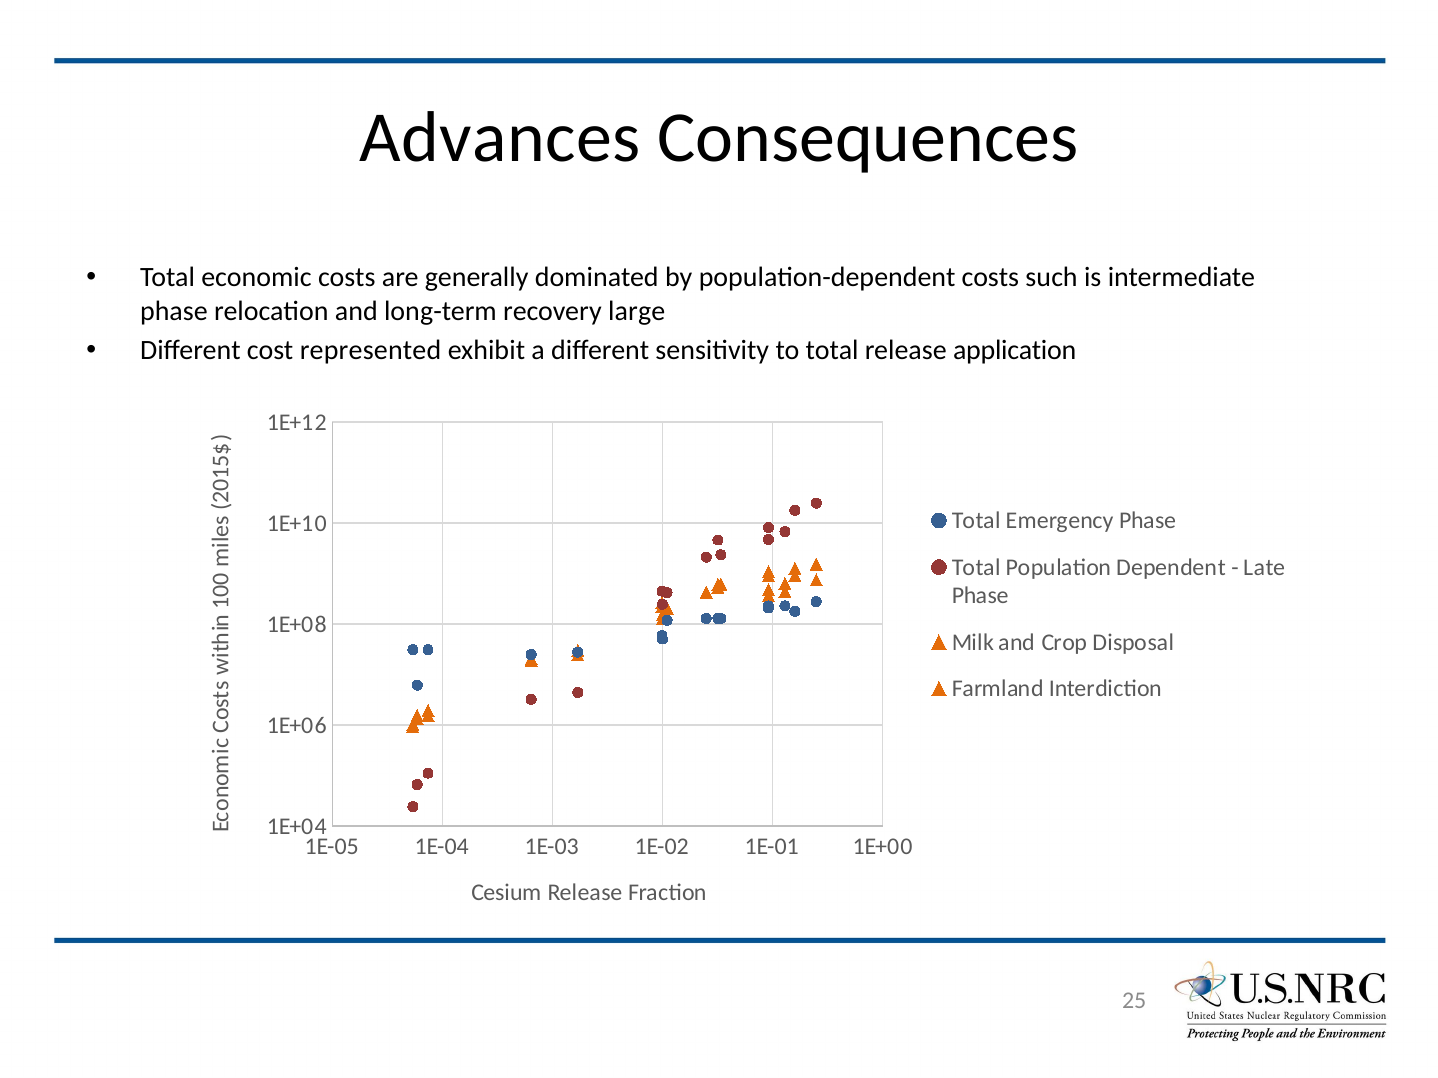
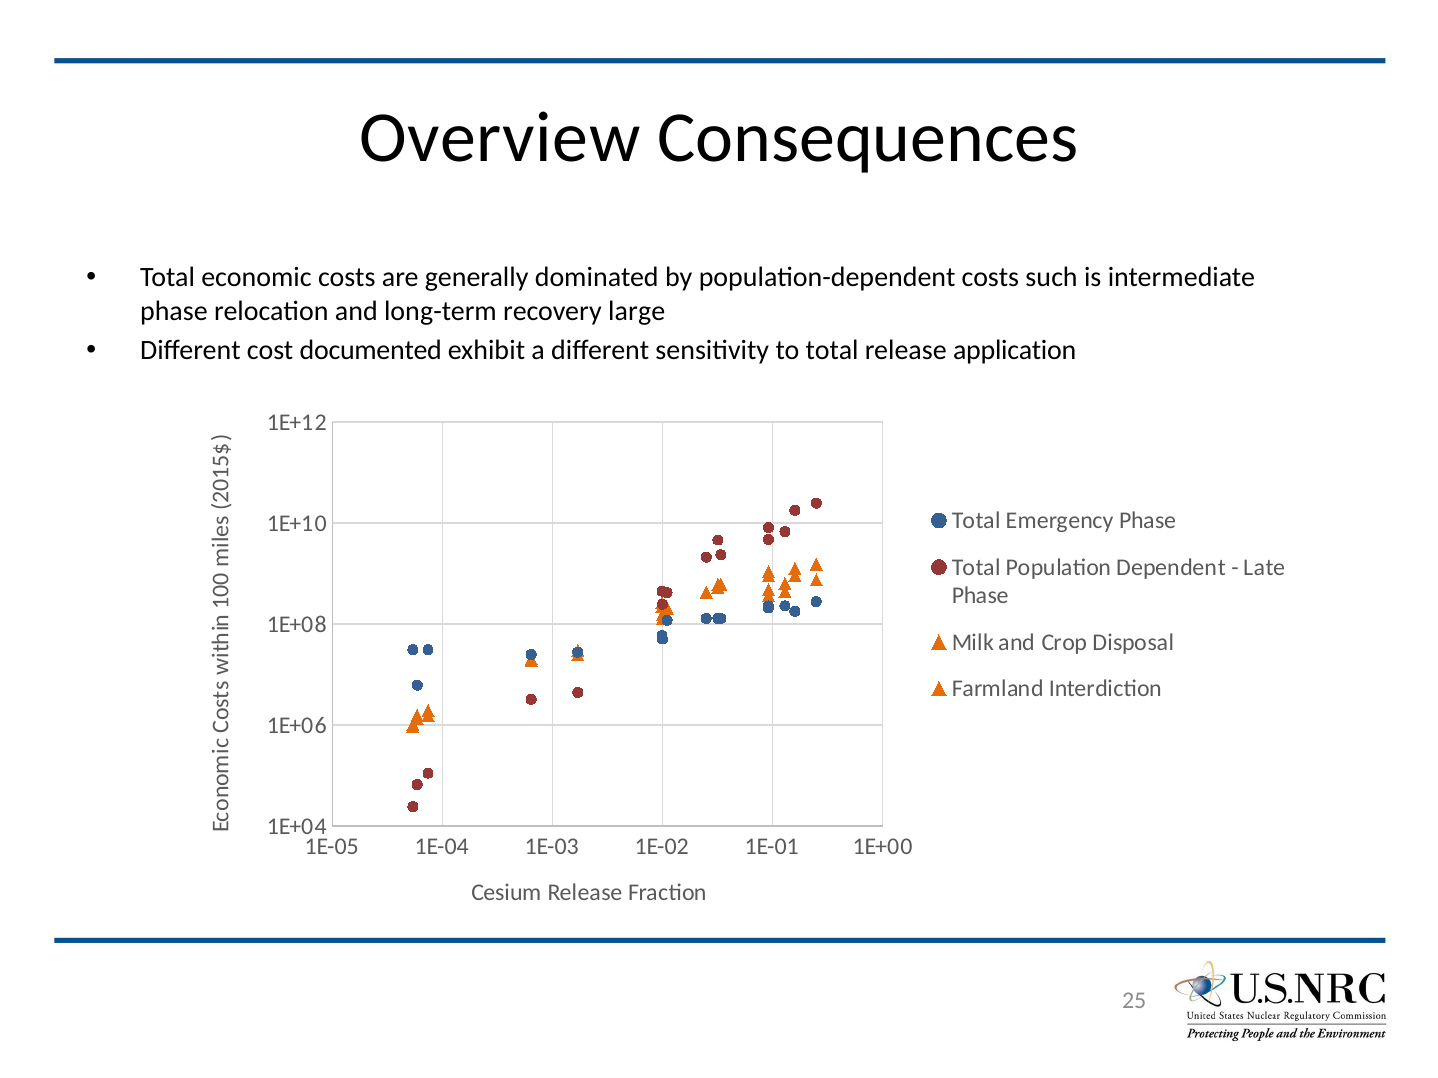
Advances: Advances -> Overview
represented: represented -> documented
